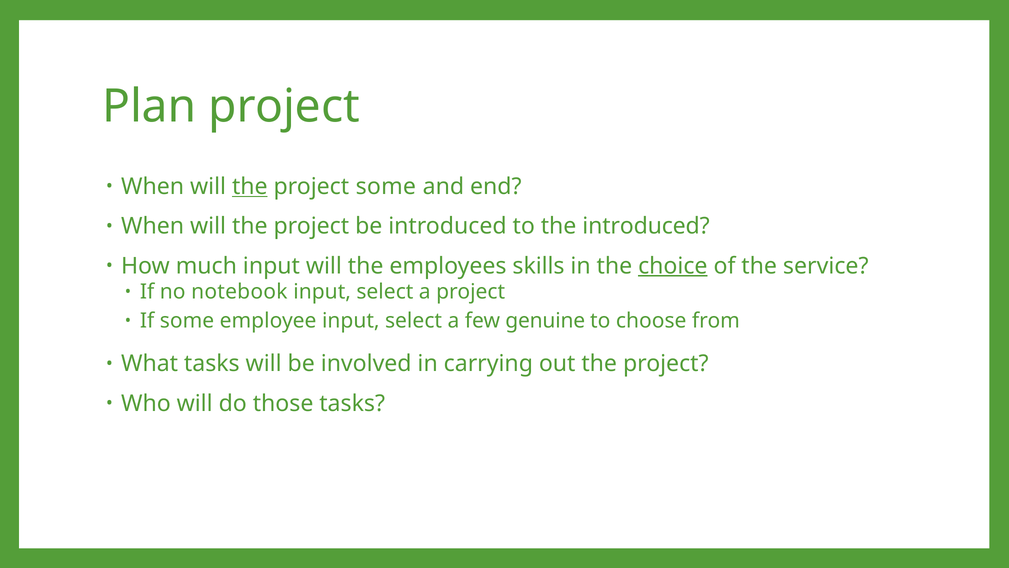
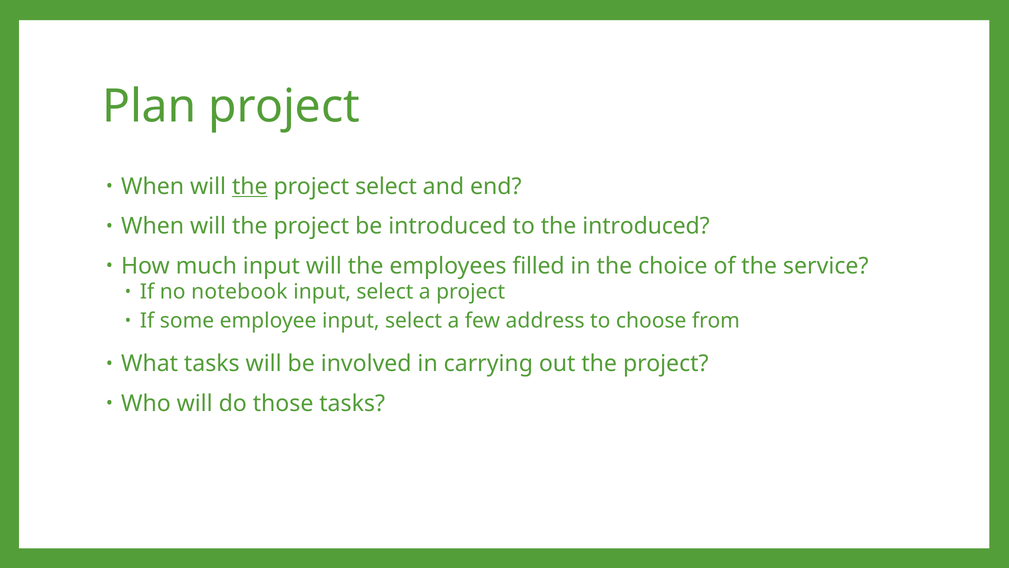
project some: some -> select
skills: skills -> filled
choice underline: present -> none
genuine: genuine -> address
